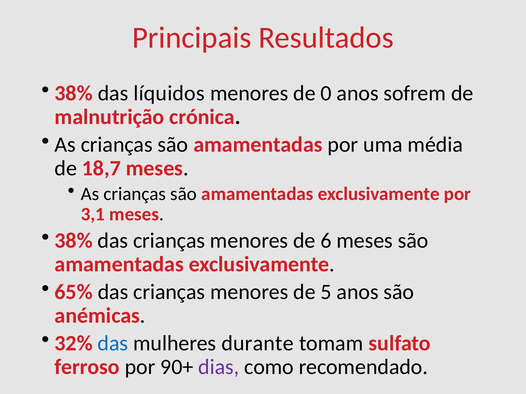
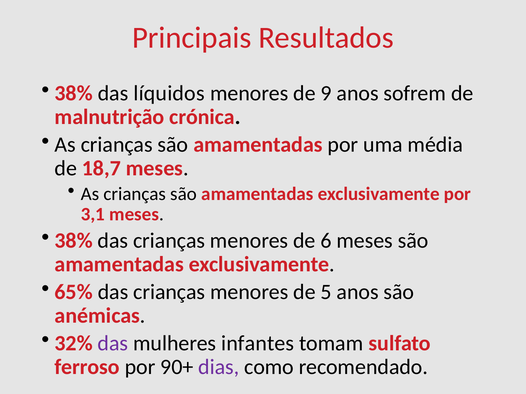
0: 0 -> 9
das at (113, 344) colour: blue -> purple
durante: durante -> infantes
